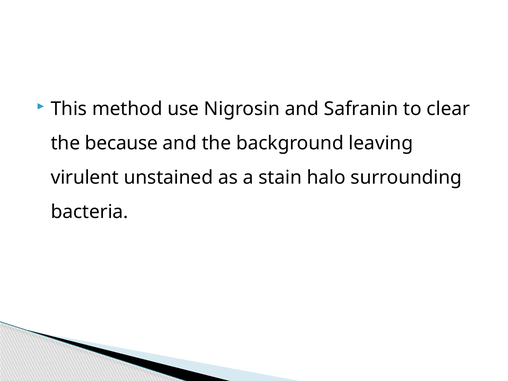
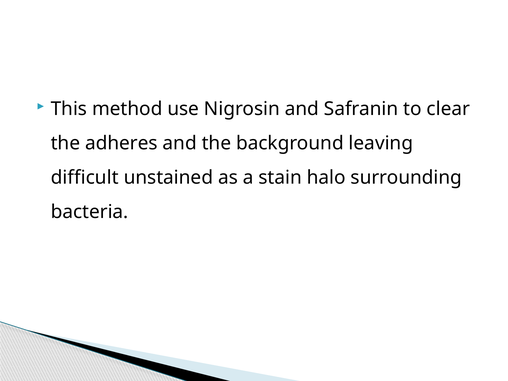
because: because -> adheres
virulent: virulent -> difficult
